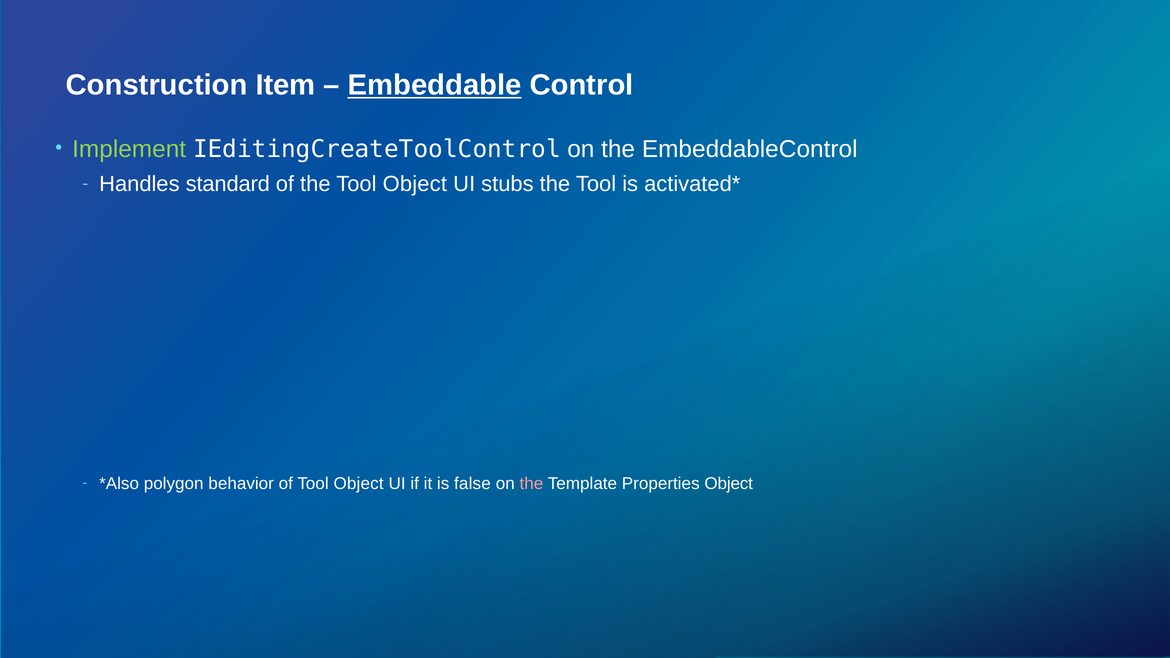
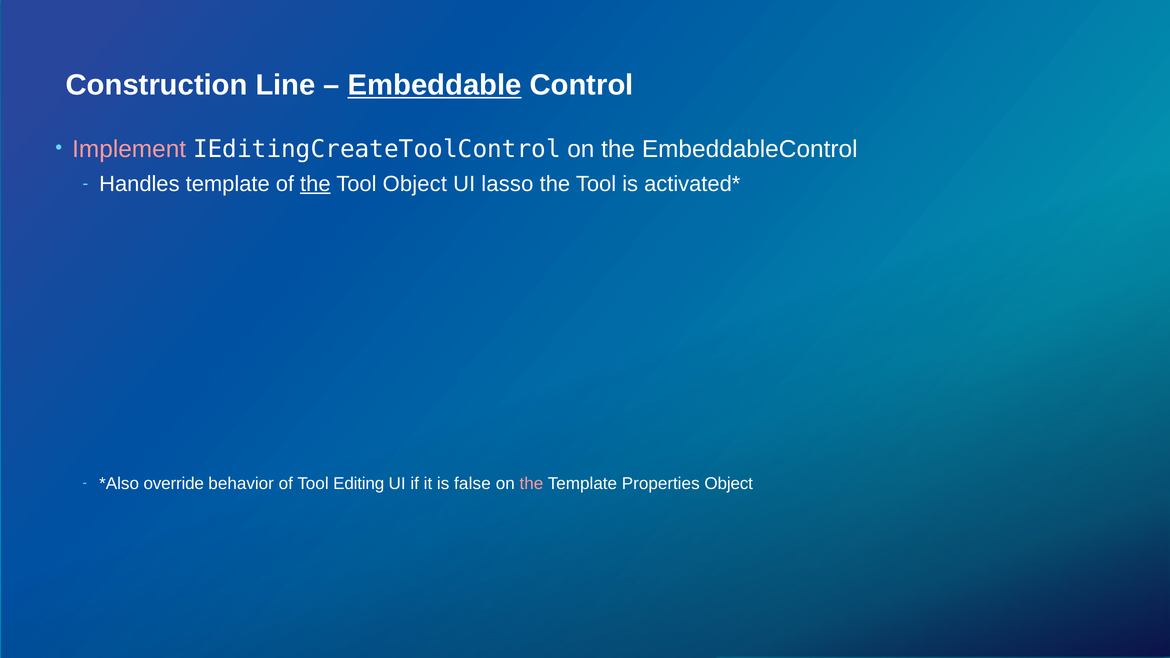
Item: Item -> Line
Implement colour: light green -> pink
Handles standard: standard -> template
the at (315, 184) underline: none -> present
stubs: stubs -> lasso
polygon: polygon -> override
of Tool Object: Object -> Editing
